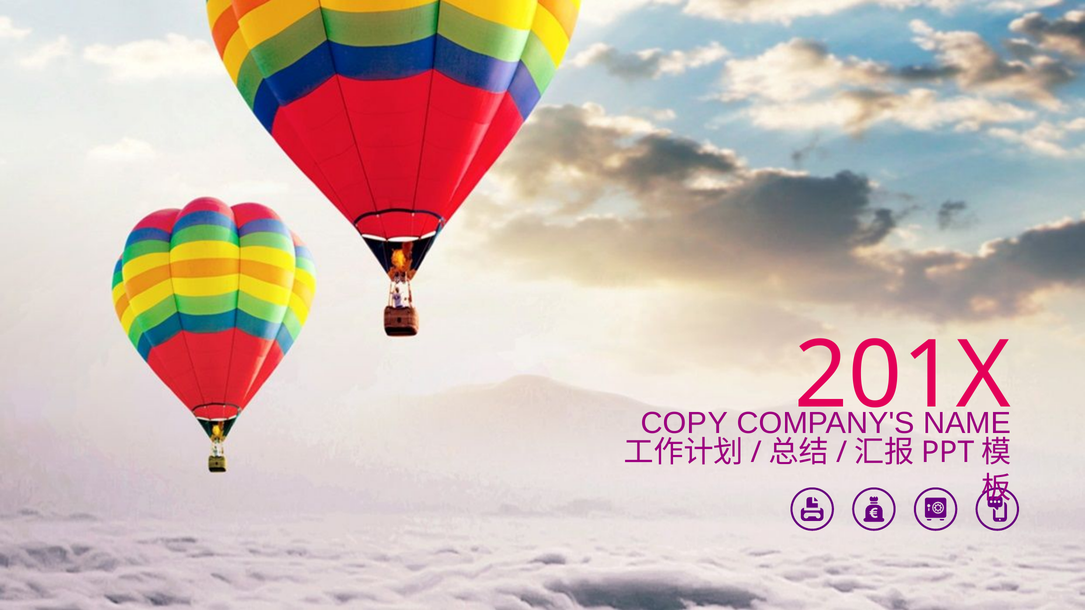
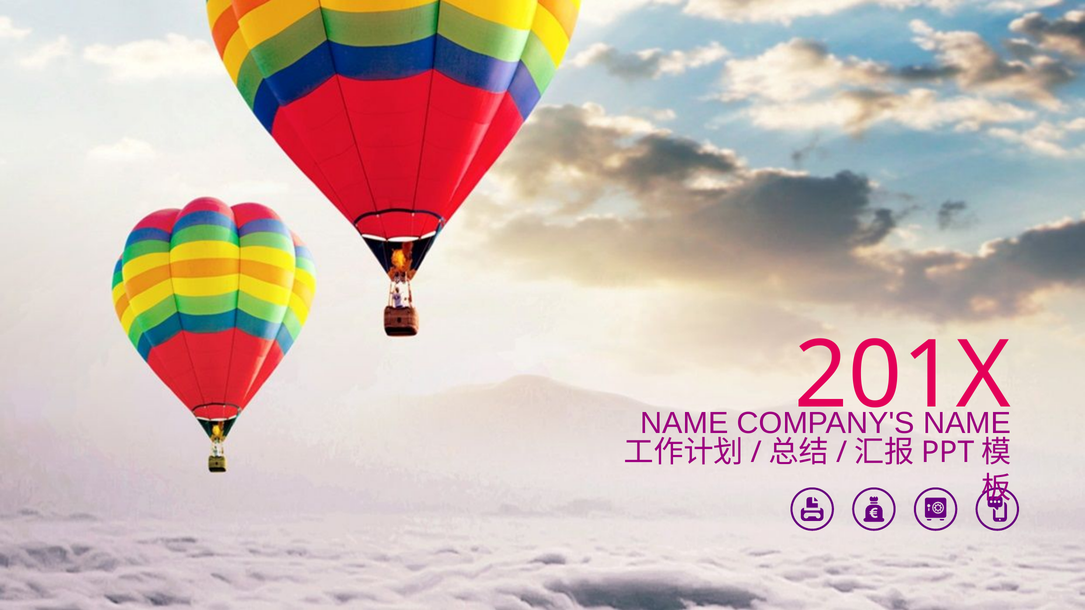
COPY at (684, 423): COPY -> NAME
